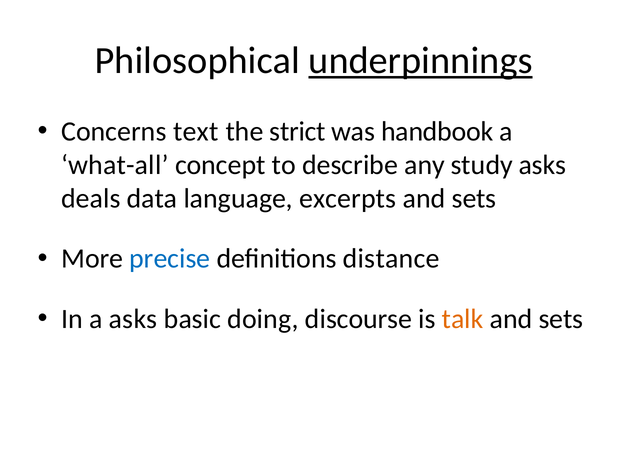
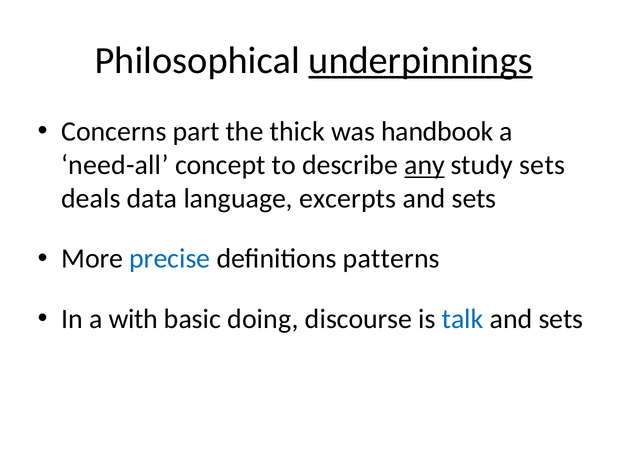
text: text -> part
strict: strict -> thick
what-all: what-all -> need-all
any underline: none -> present
study asks: asks -> sets
distance: distance -> patterns
a asks: asks -> with
talk colour: orange -> blue
